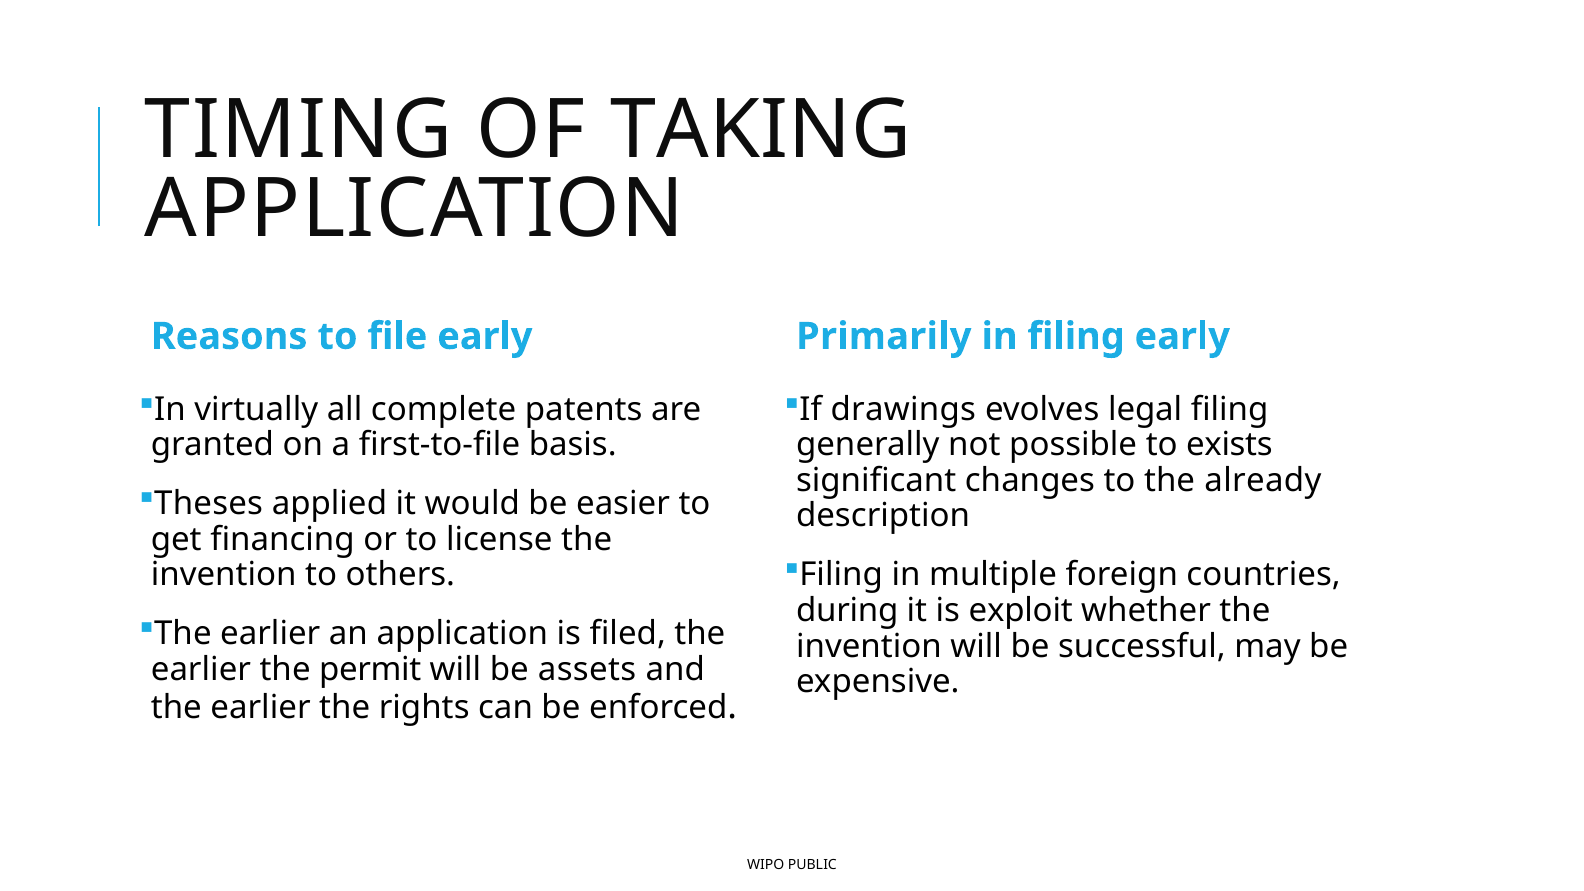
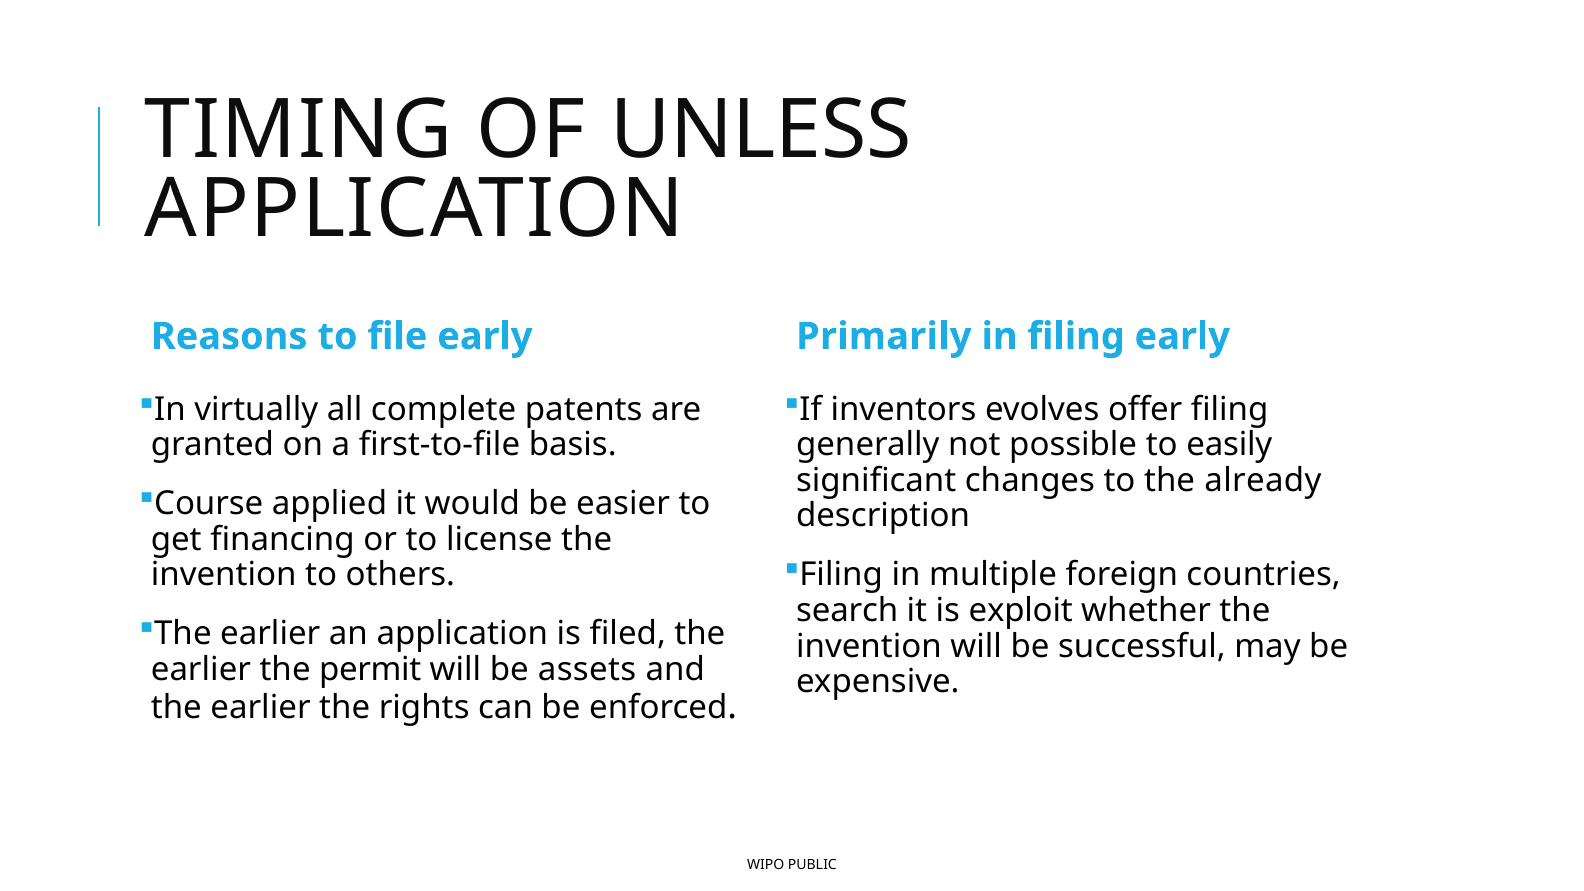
TAKING: TAKING -> UNLESS
drawings: drawings -> inventors
legal: legal -> offer
exists: exists -> easily
Theses: Theses -> Course
during: during -> search
